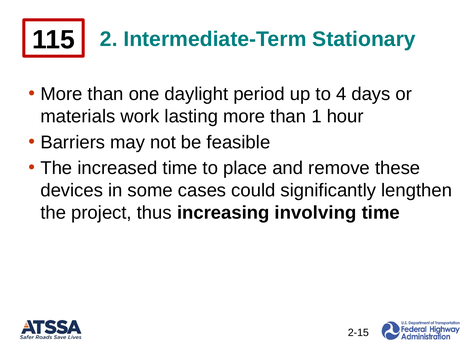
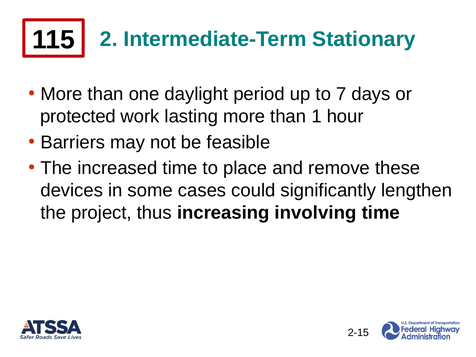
4: 4 -> 7
materials: materials -> protected
